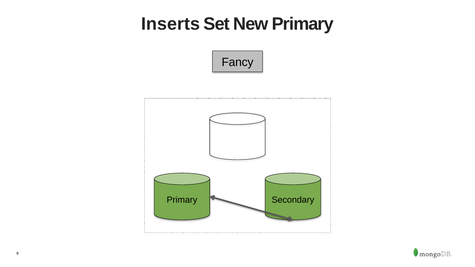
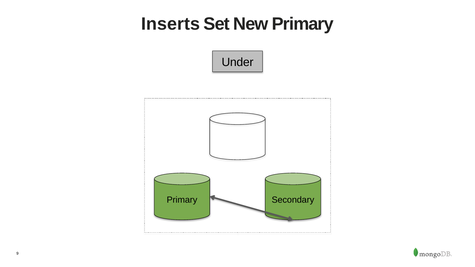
Fancy: Fancy -> Under
